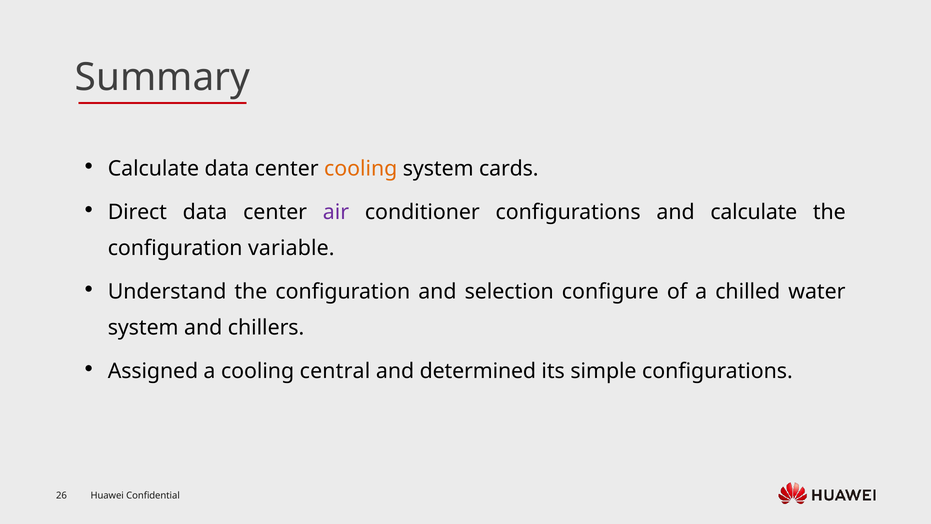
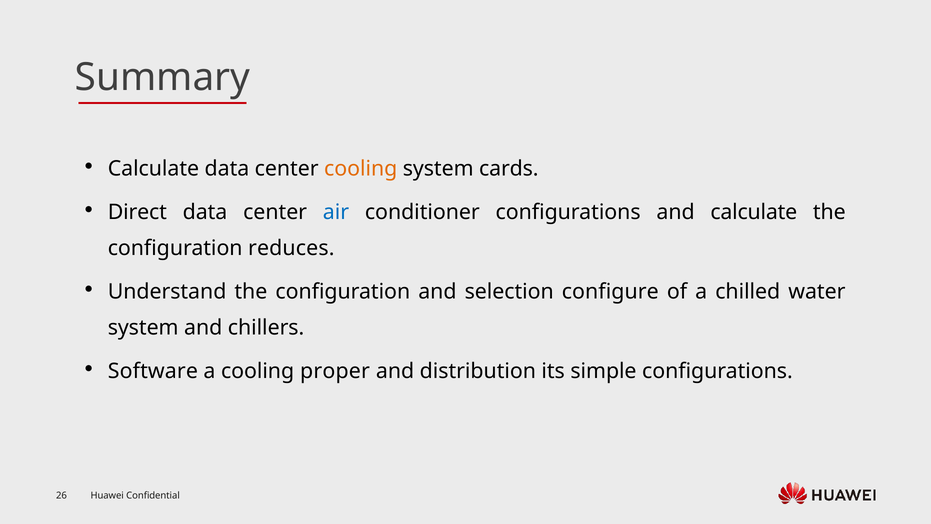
air colour: purple -> blue
variable: variable -> reduces
Assigned: Assigned -> Software
central: central -> proper
determined: determined -> distribution
